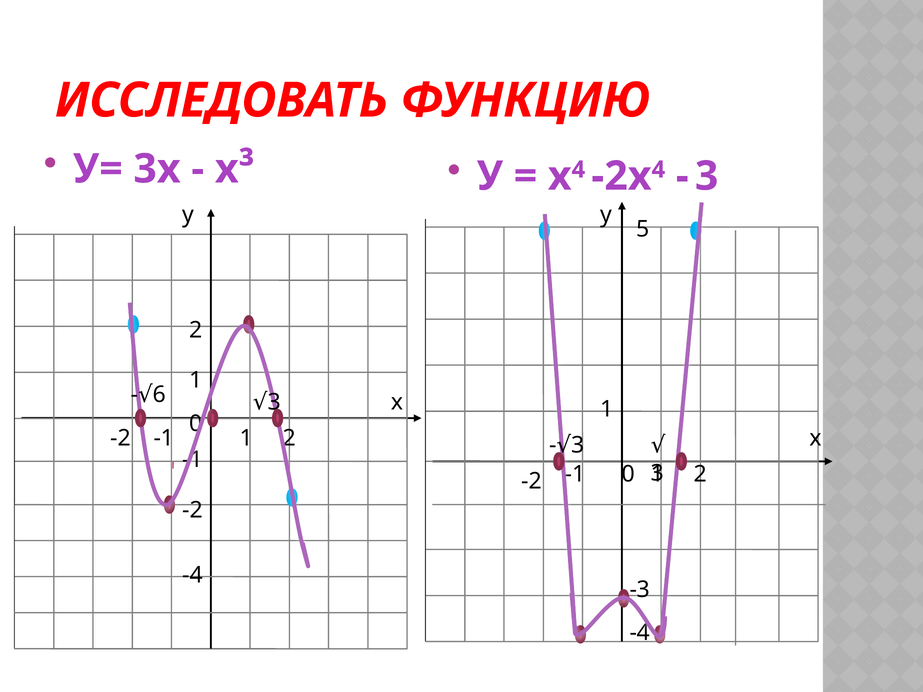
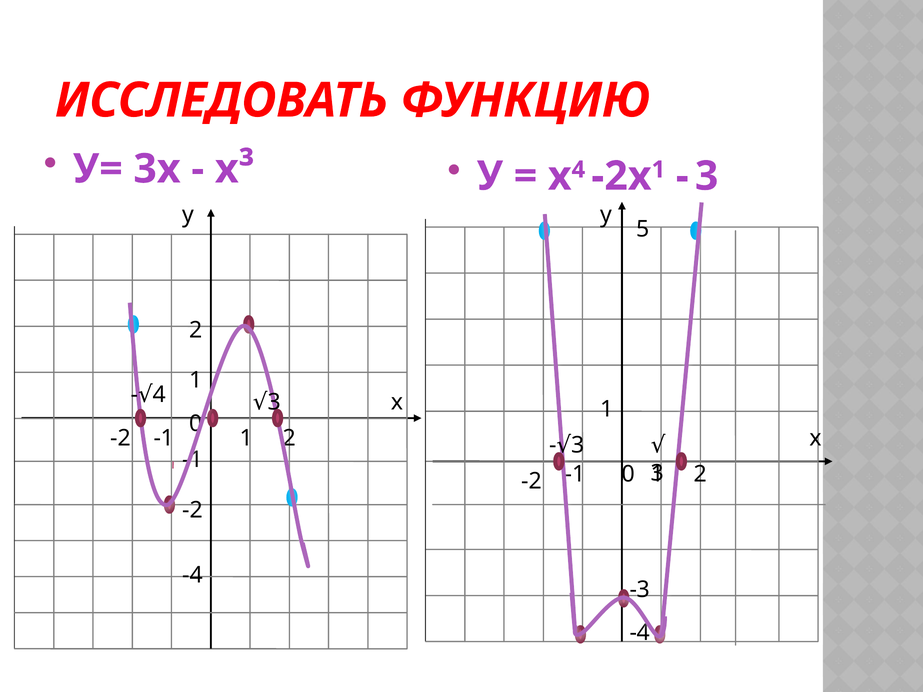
4 at (658, 170): 4 -> 1
6 at (159, 395): 6 -> 4
